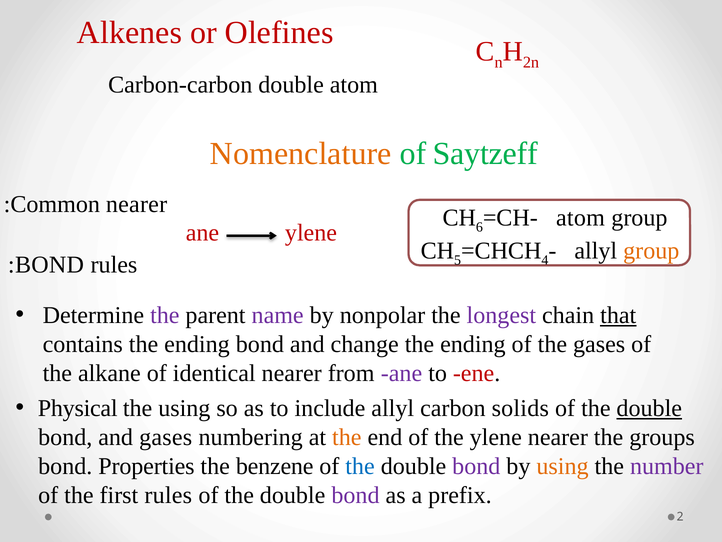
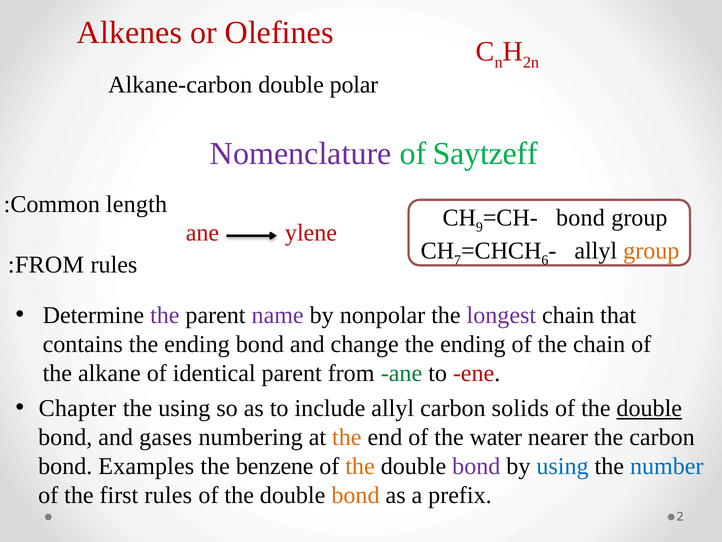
Carbon-carbon: Carbon-carbon -> Alkane-carbon
double atom: atom -> polar
Nomenclature colour: orange -> purple
Common nearer: nearer -> length
6: 6 -> 9
atom at (580, 218): atom -> bond
5: 5 -> 7
4: 4 -> 6
BOND at (50, 264): BOND -> FROM
that underline: present -> none
the gases: gases -> chain
identical nearer: nearer -> parent
ane at (402, 373) colour: purple -> green
Physical: Physical -> Chapter
the ylene: ylene -> water
the groups: groups -> carbon
Properties: Properties -> Examples
the at (360, 466) colour: blue -> orange
using at (563, 466) colour: orange -> blue
number colour: purple -> blue
bond at (355, 495) colour: purple -> orange
